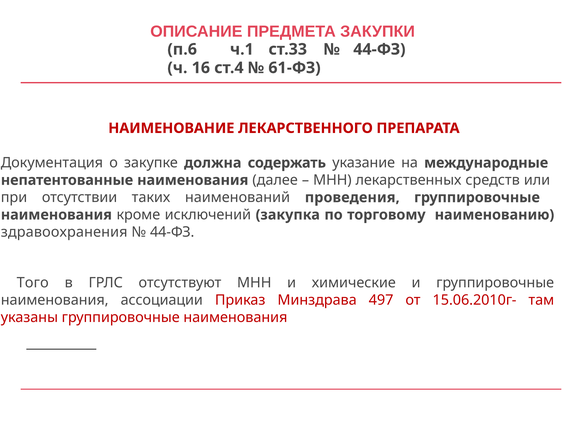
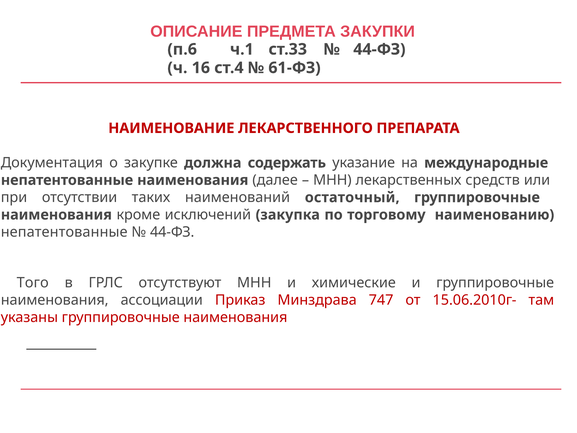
проведения: проведения -> остаточный
здравоохранения at (64, 232): здравоохранения -> непатентованные
497: 497 -> 747
